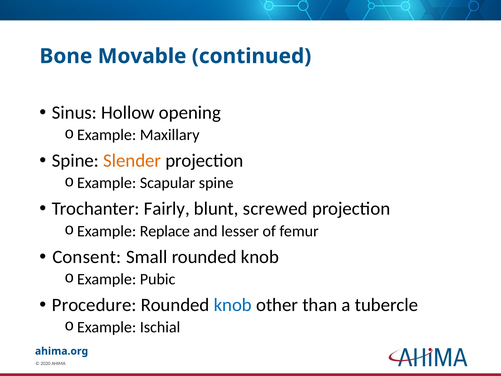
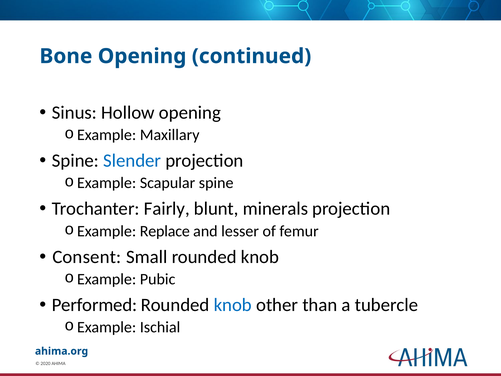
Bone Movable: Movable -> Opening
Slender colour: orange -> blue
screwed: screwed -> minerals
Procedure: Procedure -> Performed
